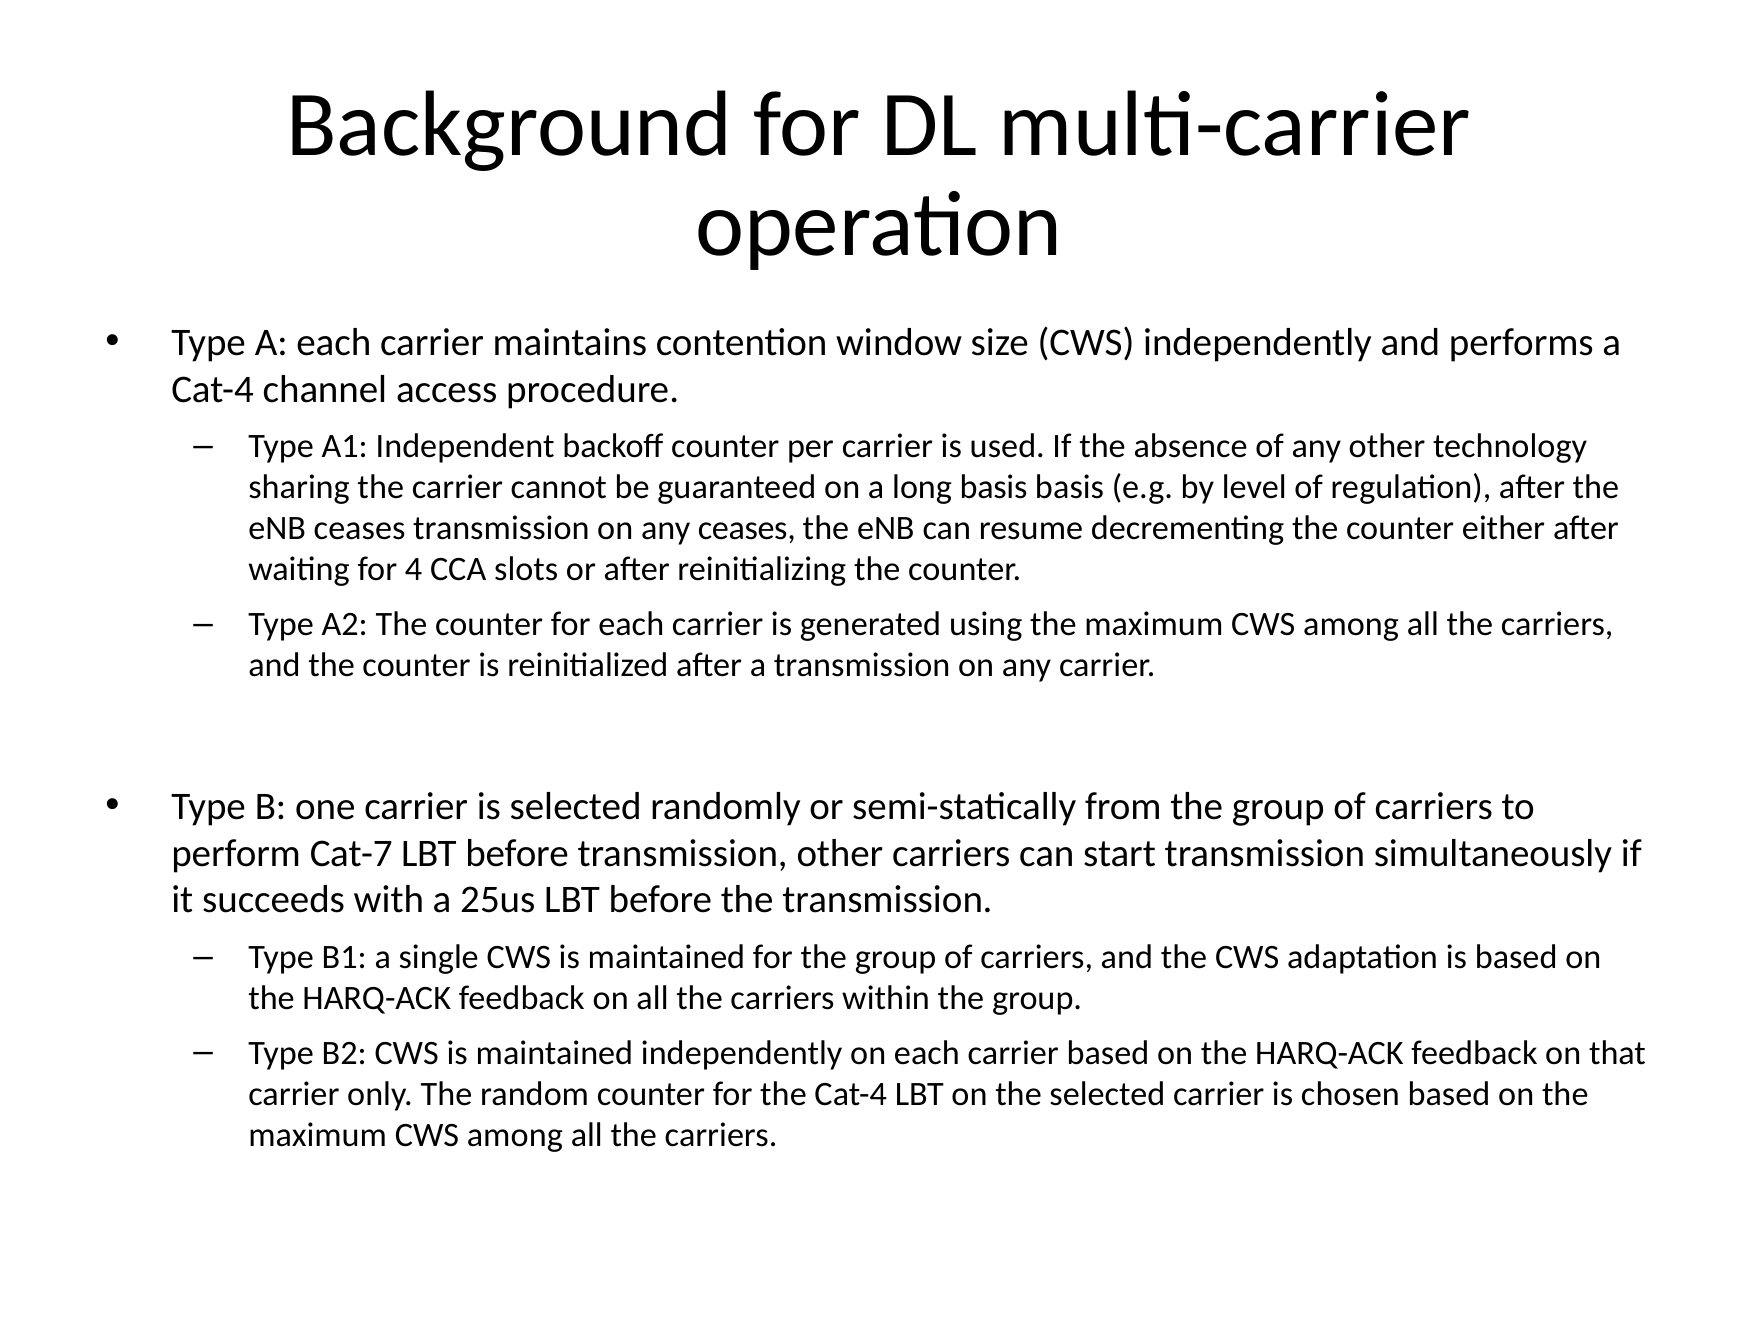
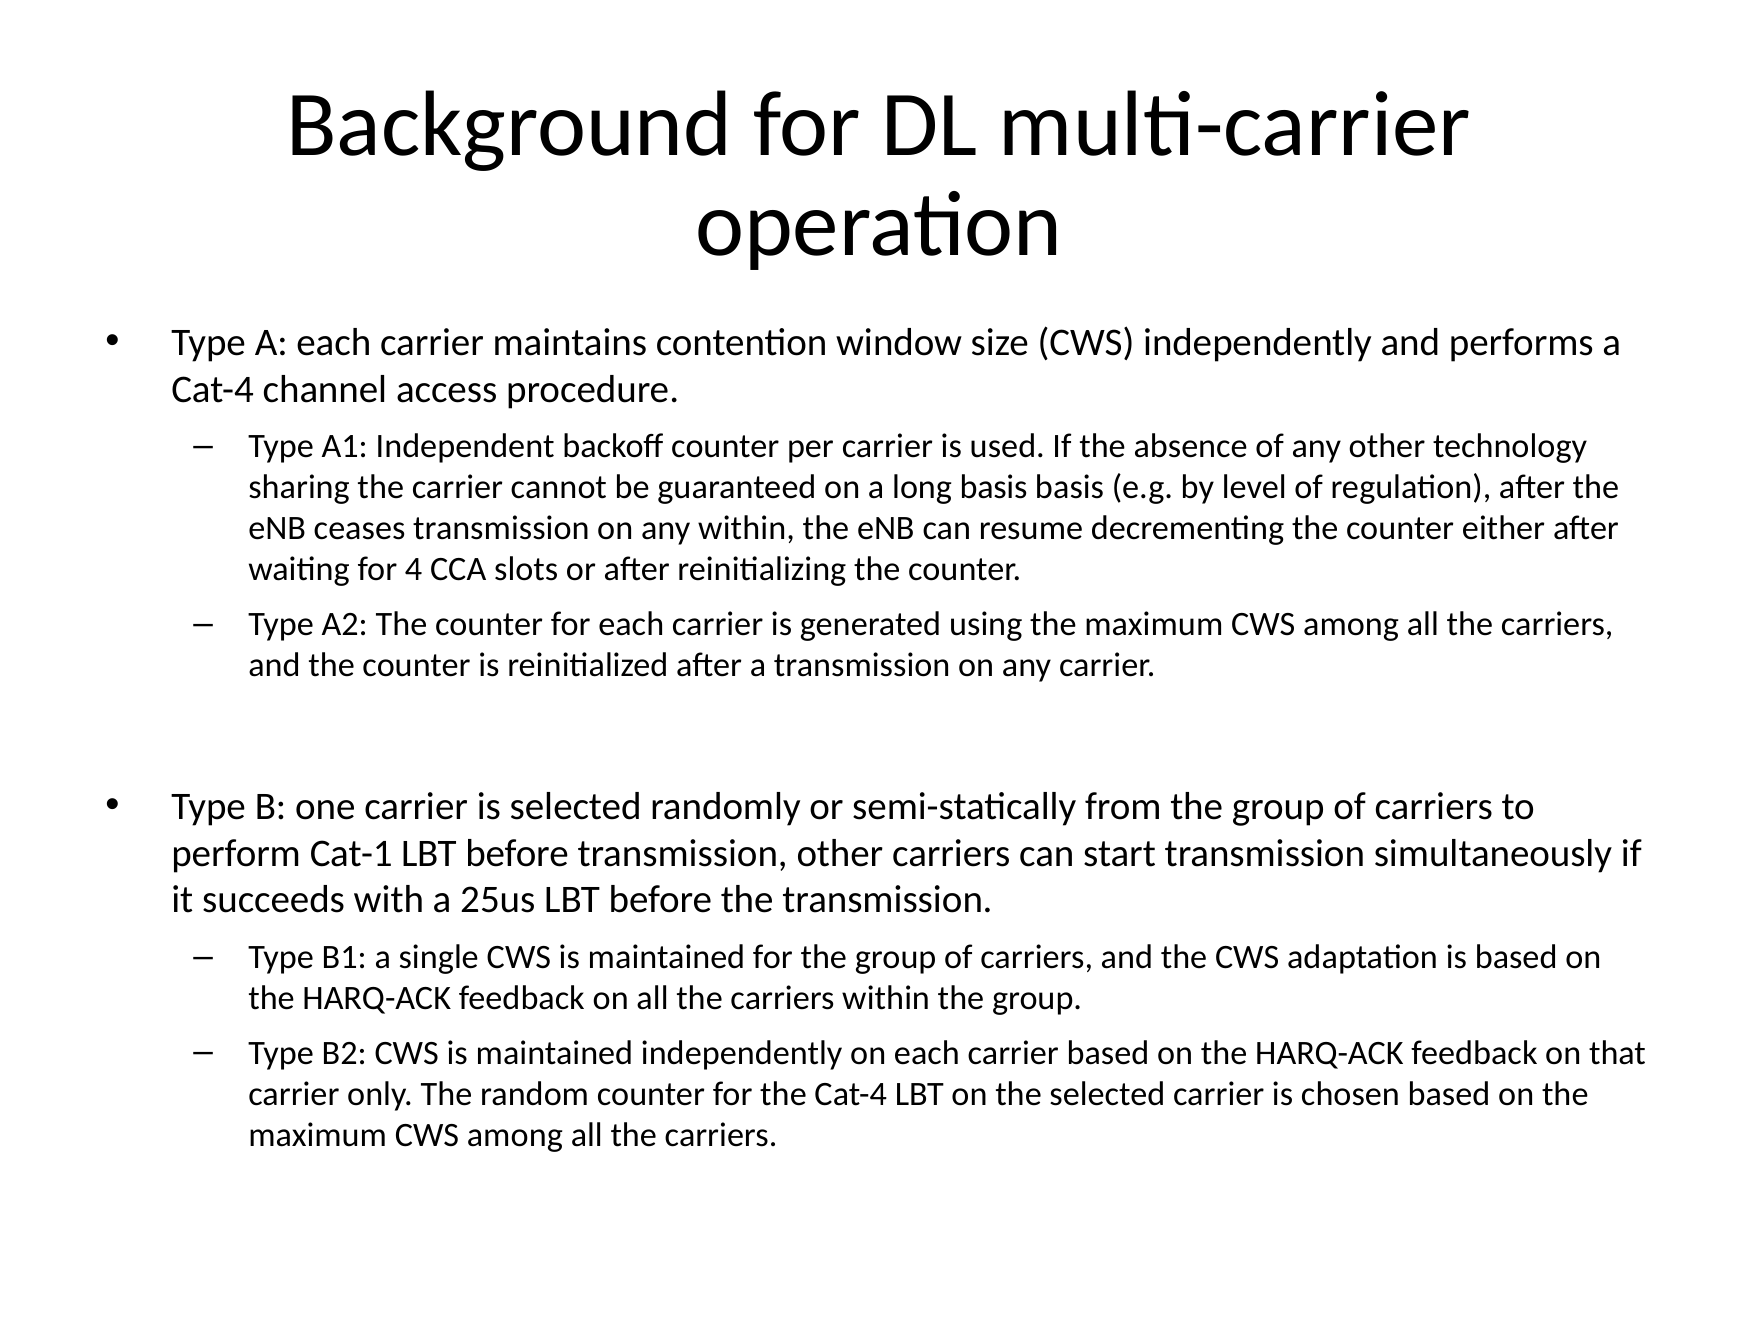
any ceases: ceases -> within
Cat-7: Cat-7 -> Cat-1
